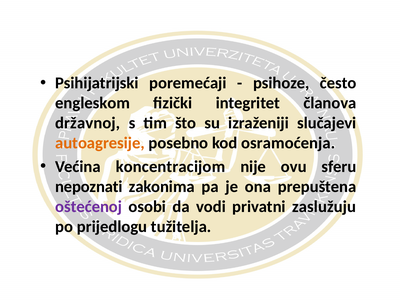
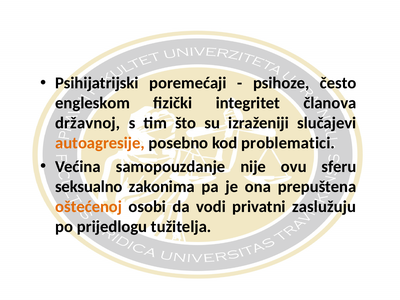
osramoćenja: osramoćenja -> problematici
koncentracijom: koncentracijom -> samopouzdanje
nepoznati: nepoznati -> seksualno
oštećenoj colour: purple -> orange
